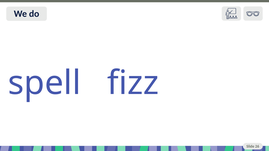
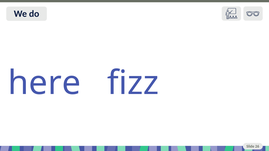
spell: spell -> here
